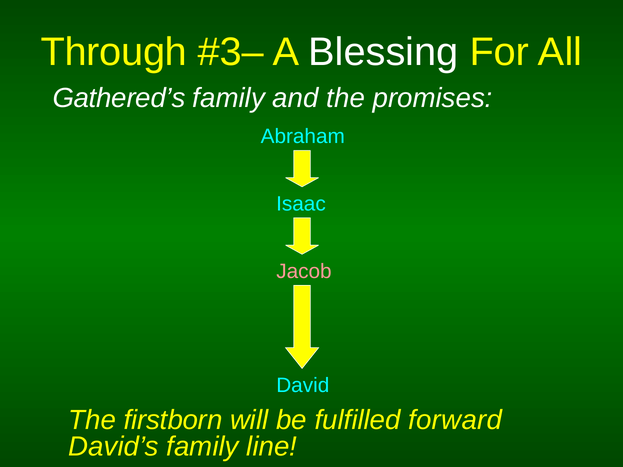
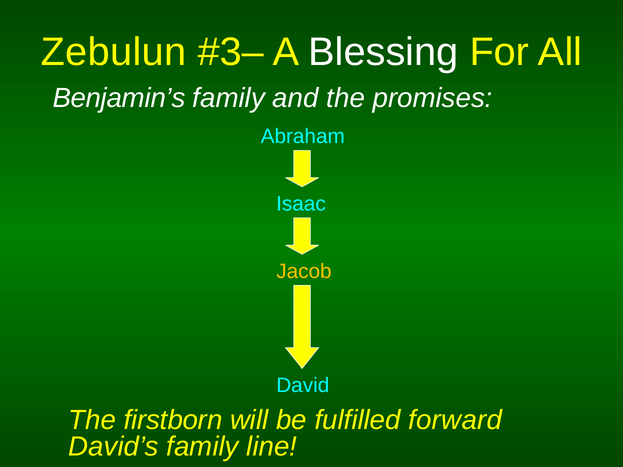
Through: Through -> Zebulun
Gathered’s: Gathered’s -> Benjamin’s
Jacob colour: pink -> yellow
